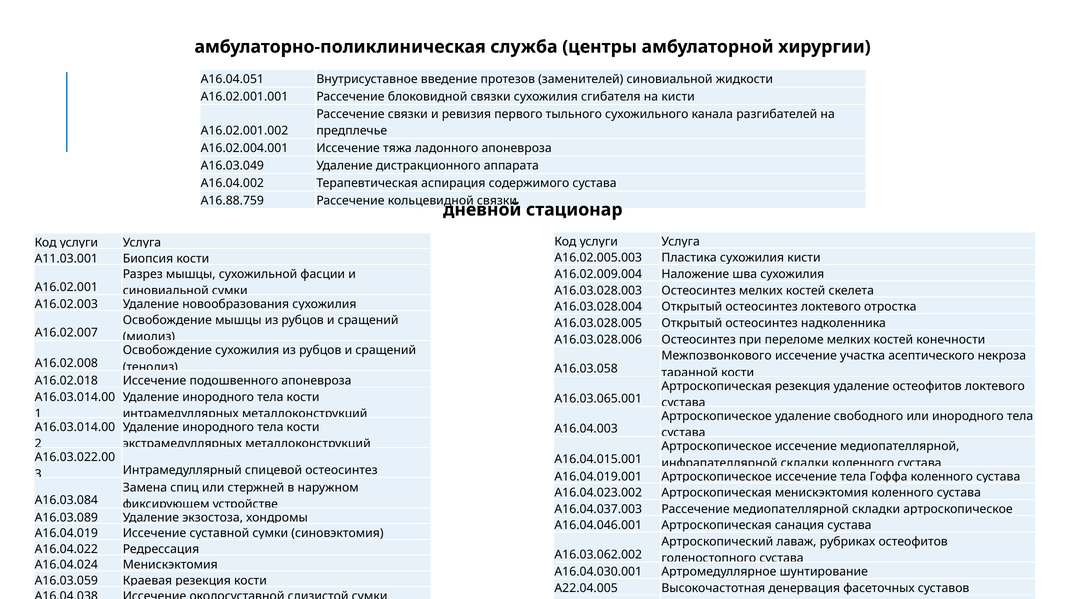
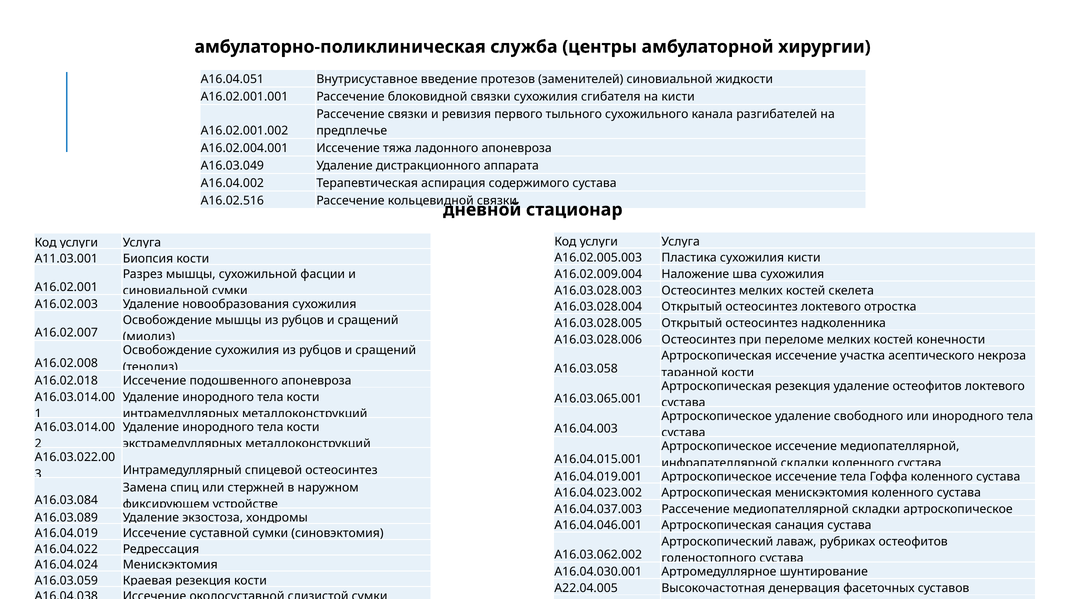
A16.88.759: A16.88.759 -> A16.02.516
Межпозвонкового at (717, 356): Межпозвонкового -> Артроскопическая
